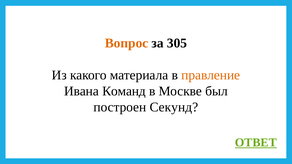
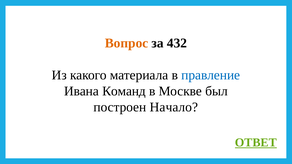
305: 305 -> 432
правление colour: orange -> blue
Секунд: Секунд -> Начало
